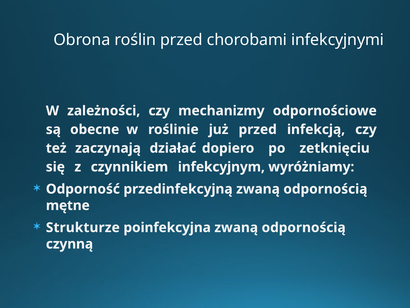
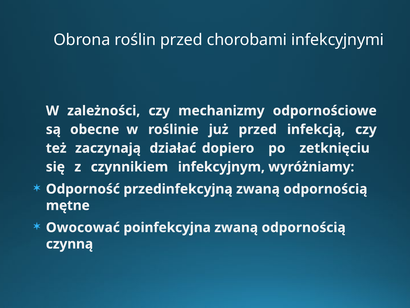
Strukturze: Strukturze -> Owocować
